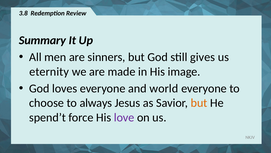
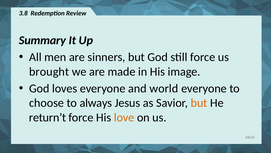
still gives: gives -> force
eternity: eternity -> brought
spend’t: spend’t -> return’t
love colour: purple -> orange
